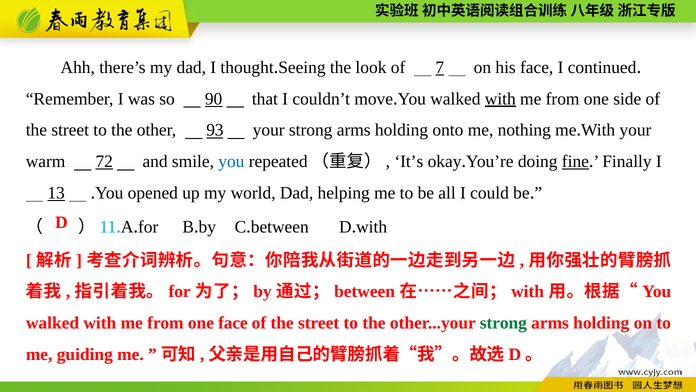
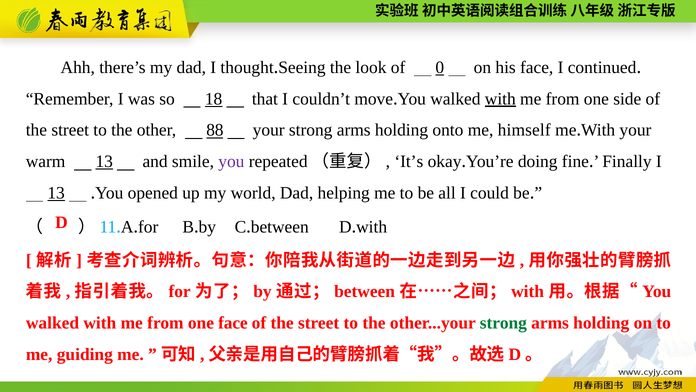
7: 7 -> 0
90: 90 -> 18
93: 93 -> 88
nothing: nothing -> himself
warm 72: 72 -> 13
you at (231, 161) colour: blue -> purple
fine underline: present -> none
